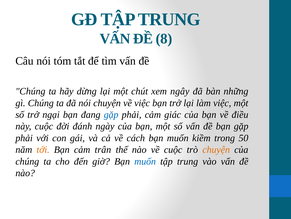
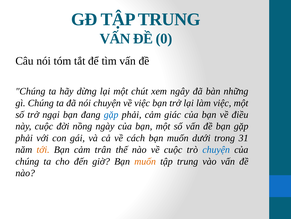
8: 8 -> 0
đánh: đánh -> nồng
kiềm: kiềm -> dưới
50: 50 -> 31
chuyện at (216, 149) colour: orange -> blue
muốn at (145, 161) colour: blue -> orange
